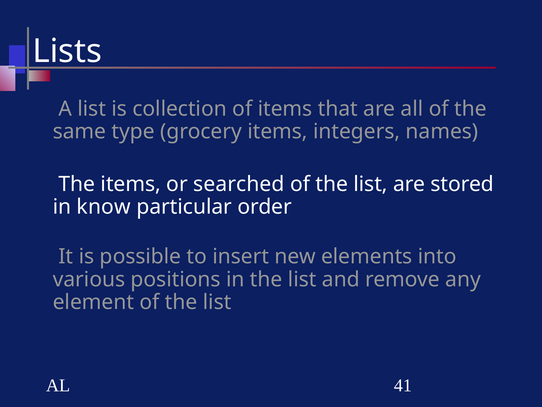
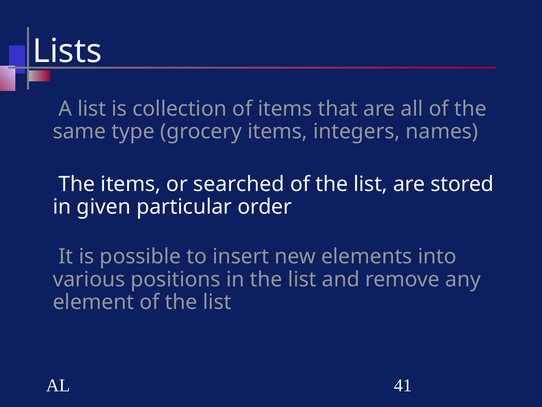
know: know -> given
